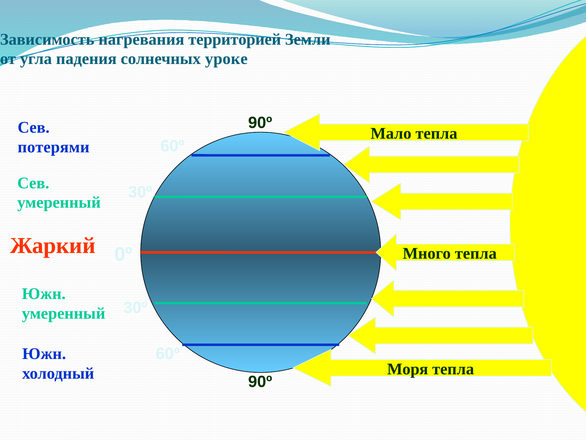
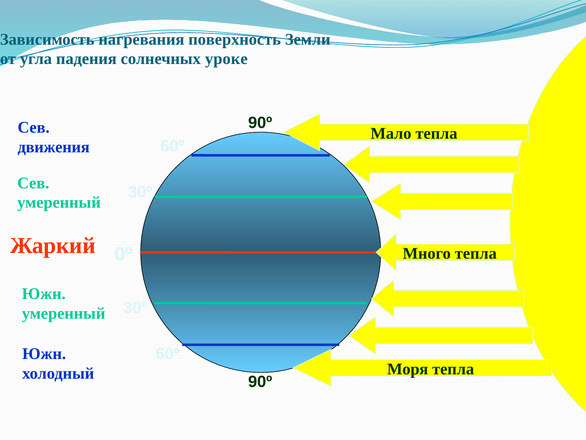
территорией: территорией -> поверхность
потерями: потерями -> движения
